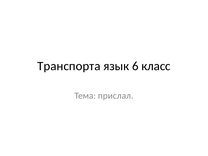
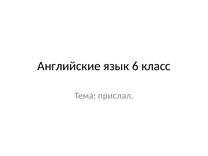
Транспорта: Транспорта -> Английские
